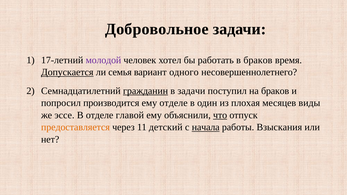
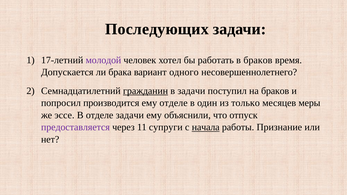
Добровольное: Добровольное -> Последующих
Допускается underline: present -> none
семья: семья -> брака
плохая: плохая -> только
виды: виды -> меры
отделе главой: главой -> задачи
что underline: present -> none
предоставляется colour: orange -> purple
детский: детский -> супруги
Взыскания: Взыскания -> Признание
